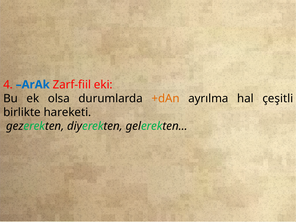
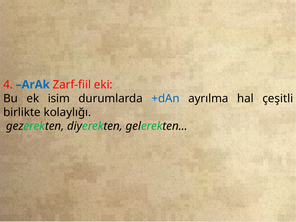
olsa: olsa -> isim
+dAn colour: orange -> blue
hareketi: hareketi -> kolaylığı
